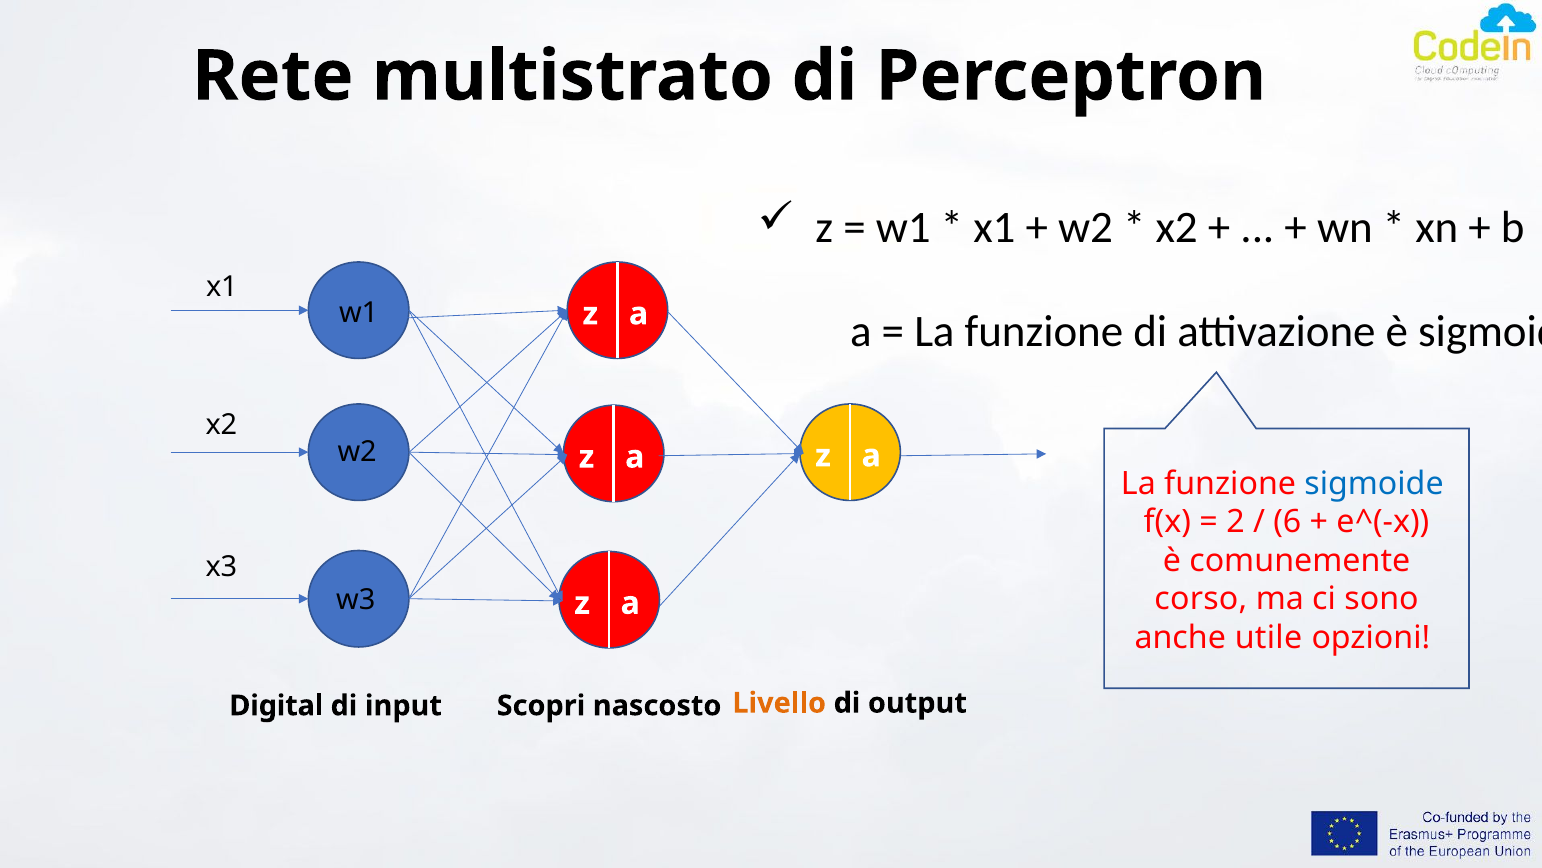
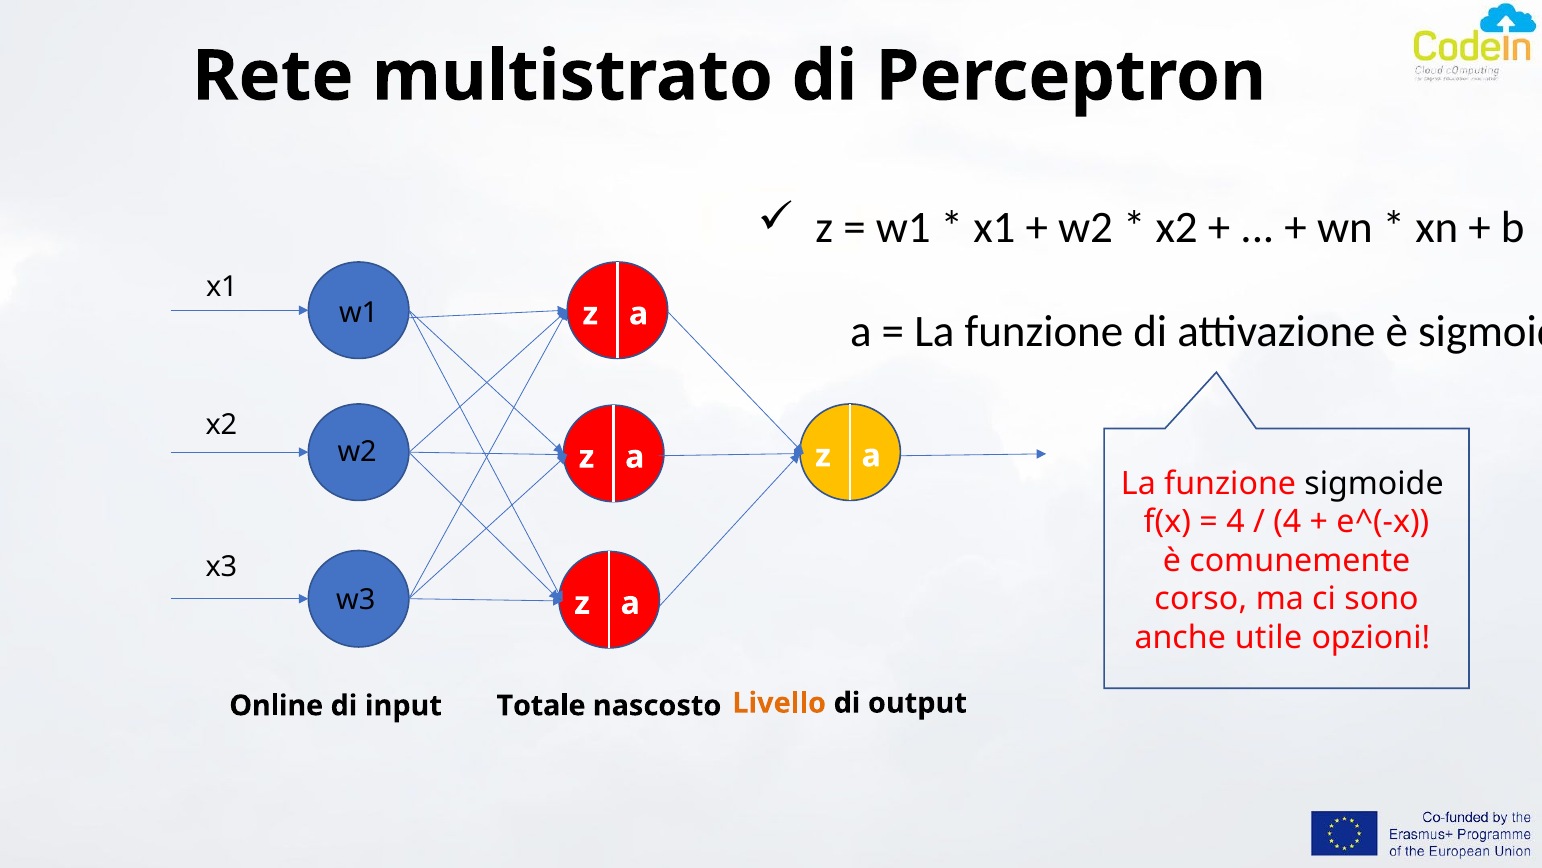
sigmoide colour: blue -> black
2 at (1235, 522): 2 -> 4
6 at (1287, 522): 6 -> 4
Digital: Digital -> Online
Scopri: Scopri -> Totale
